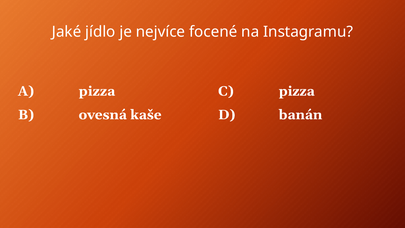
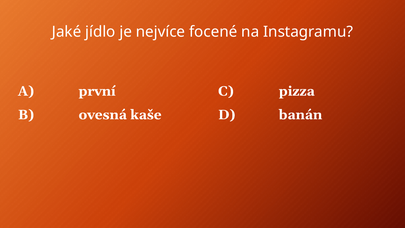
A pizza: pizza -> první
